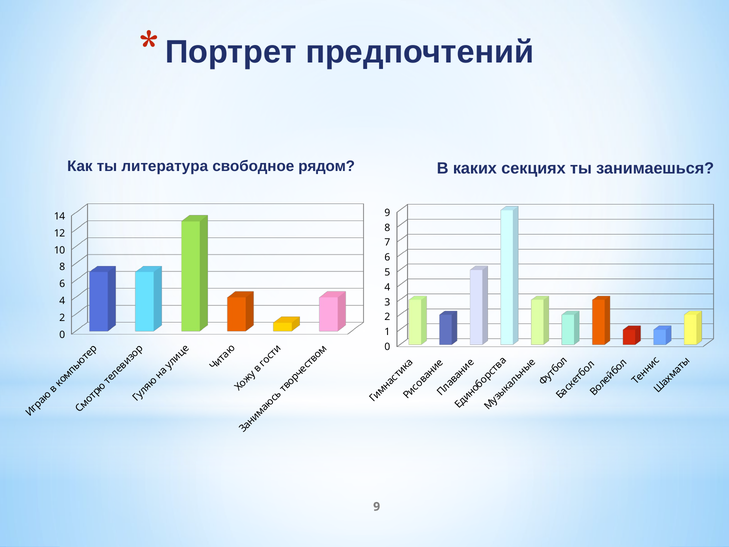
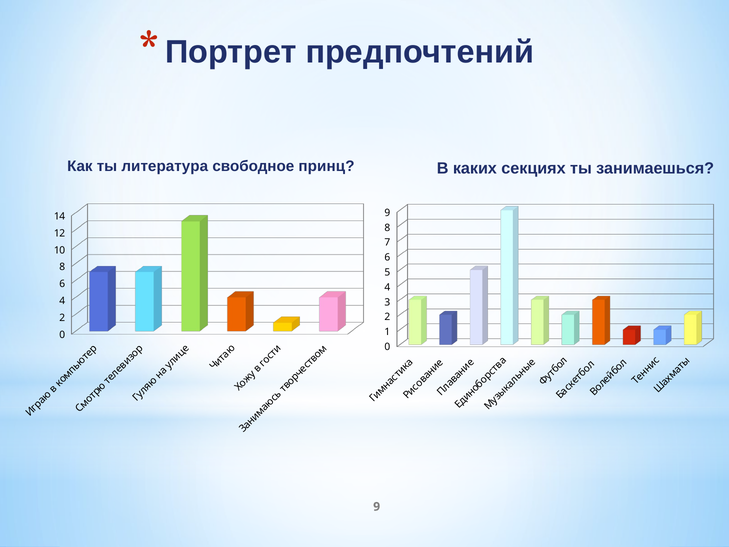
рядом: рядом -> принц
